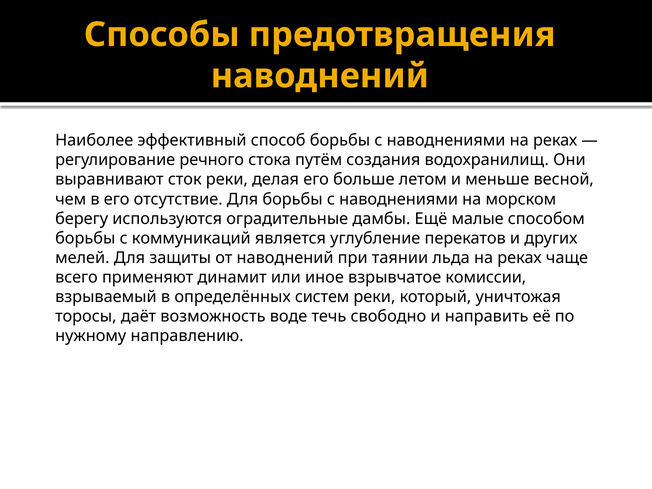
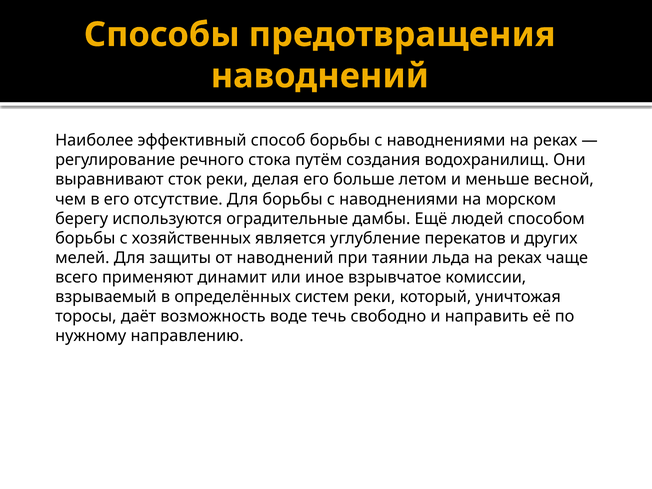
малые: малые -> людей
коммуникаций: коммуникаций -> хозяйственных
